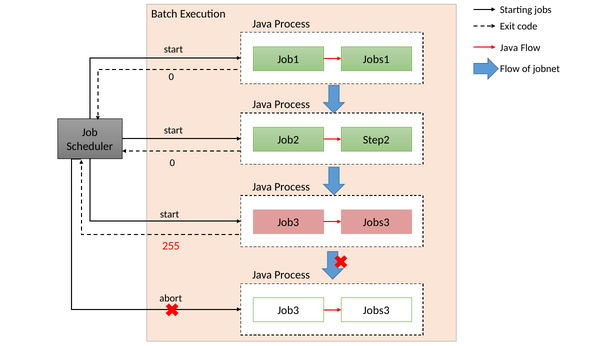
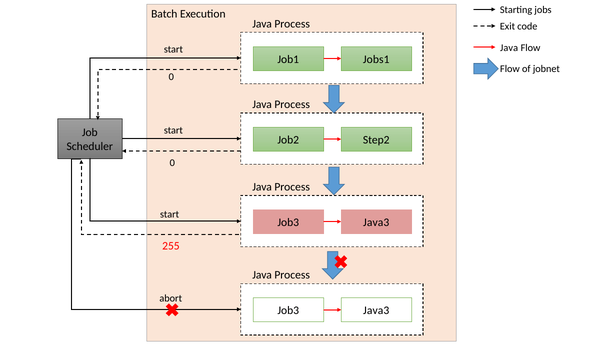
Jobs3 at (376, 222): Jobs3 -> Java3
Jobs3 at (376, 311): Jobs3 -> Java3
